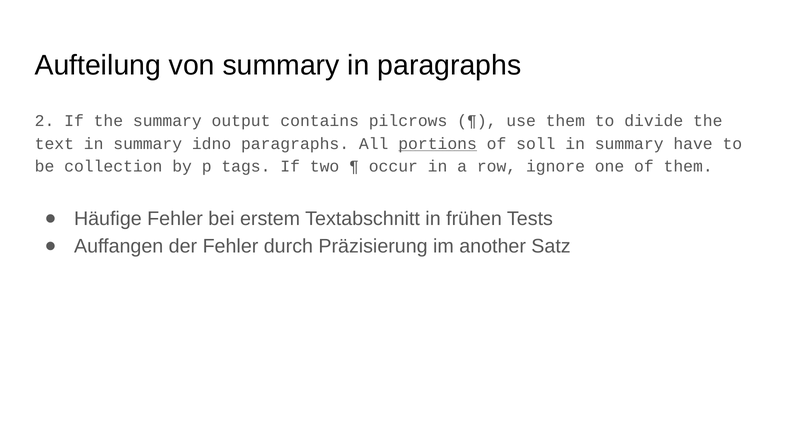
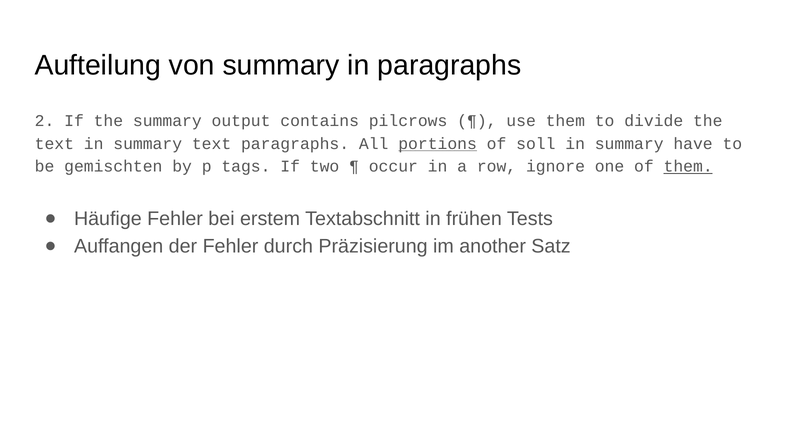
summary idno: idno -> text
collection: collection -> gemischten
them at (688, 166) underline: none -> present
